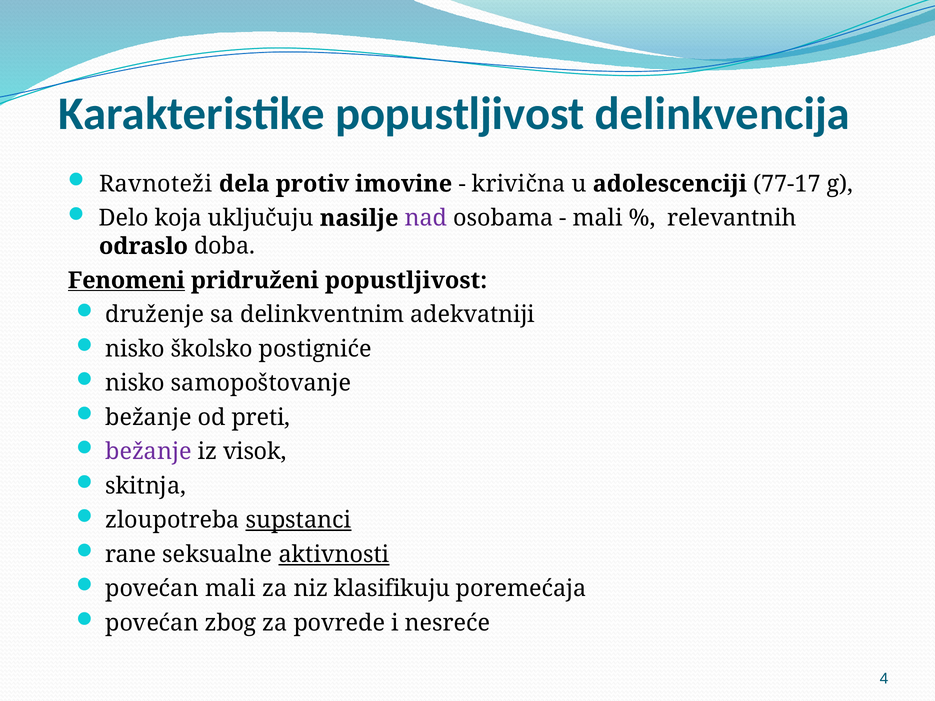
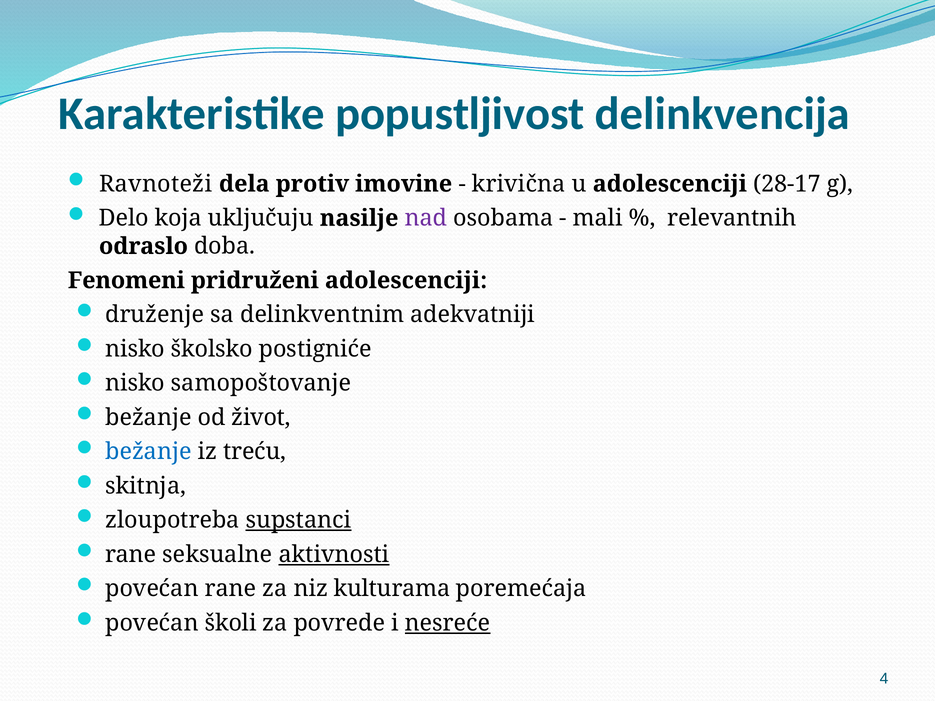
77-17: 77-17 -> 28-17
Fenomeni underline: present -> none
pridruženi popustljivost: popustljivost -> adolescenciji
preti: preti -> život
bežanje at (148, 452) colour: purple -> blue
visok: visok -> treću
povećan mali: mali -> rane
klasifikuju: klasifikuju -> kulturama
zbog: zbog -> školi
nesreće underline: none -> present
